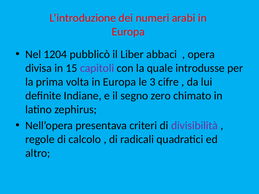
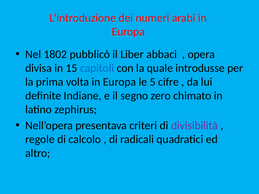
1204: 1204 -> 1802
capitoli colour: purple -> blue
3: 3 -> 5
